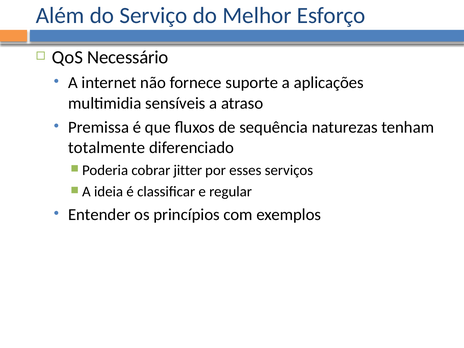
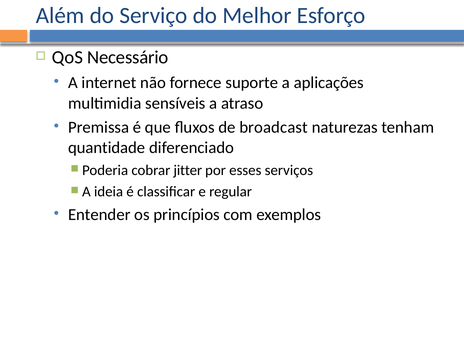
sequência: sequência -> broadcast
totalmente: totalmente -> quantidade
